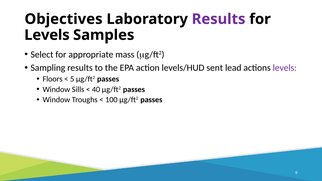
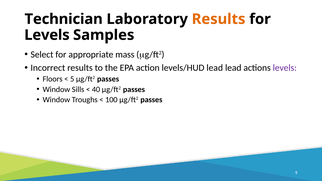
Objectives: Objectives -> Technician
Results at (219, 19) colour: purple -> orange
Sampling: Sampling -> Incorrect
levels/HUD sent: sent -> lead
